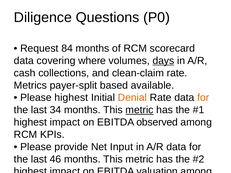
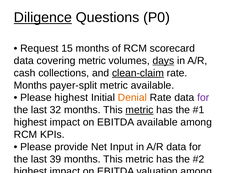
Diligence underline: none -> present
84: 84 -> 15
covering where: where -> metric
clean-claim underline: none -> present
Metrics at (30, 85): Metrics -> Months
payer-split based: based -> metric
for at (203, 98) colour: orange -> purple
34: 34 -> 32
EBITDA observed: observed -> available
46: 46 -> 39
